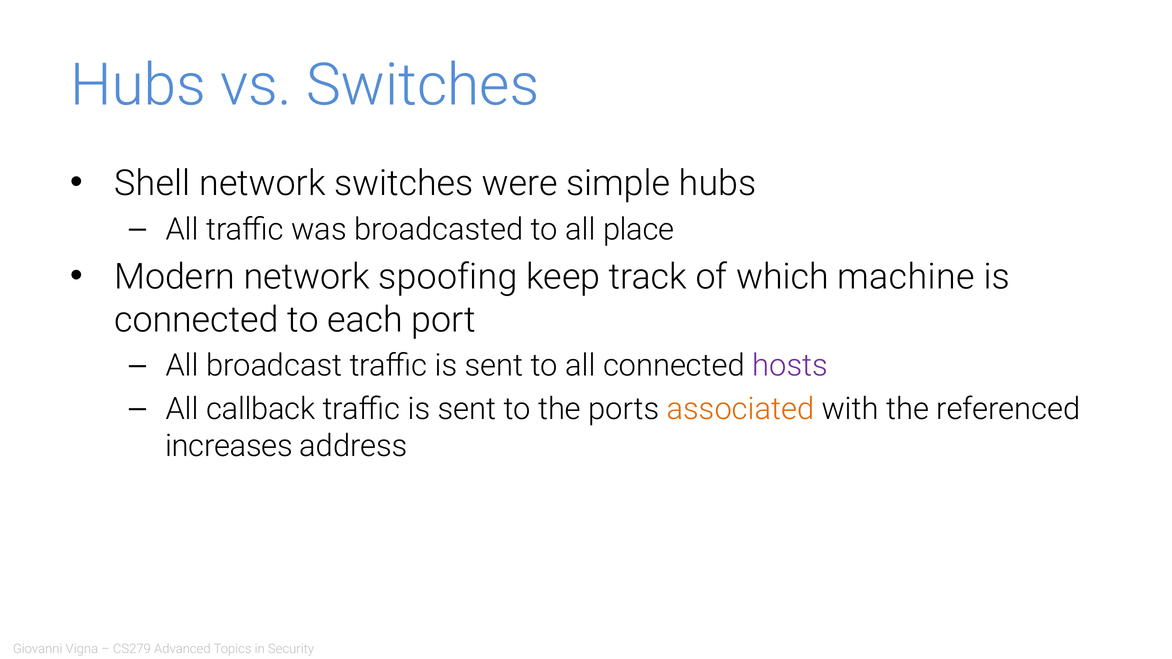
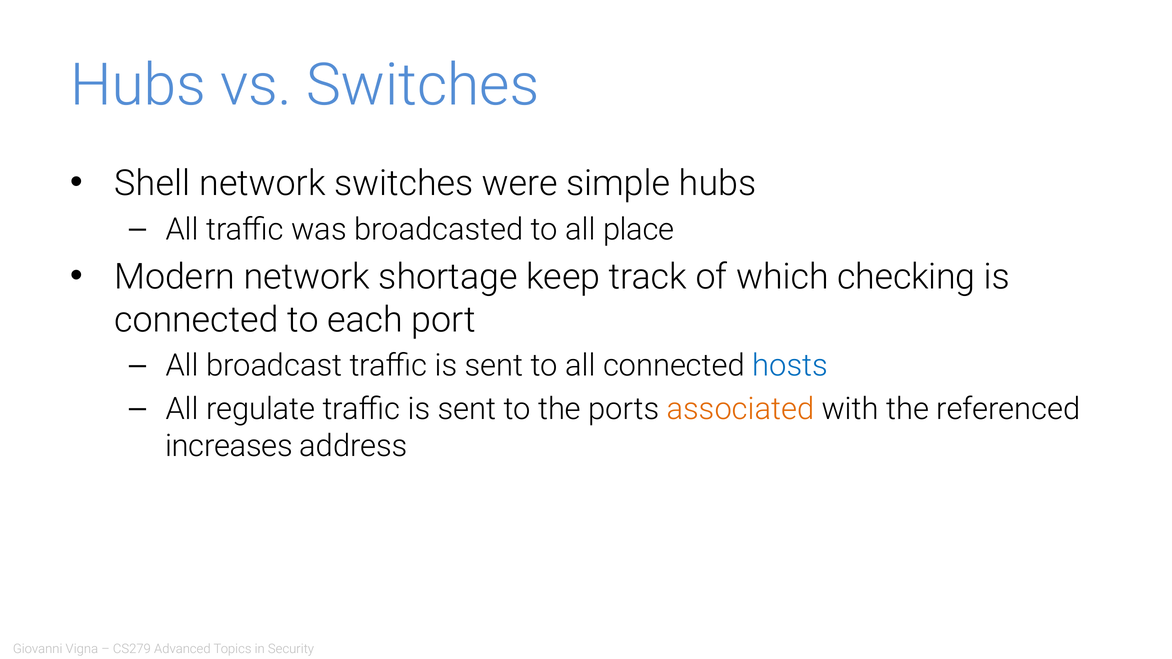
spoofing: spoofing -> shortage
machine: machine -> checking
hosts colour: purple -> blue
callback: callback -> regulate
